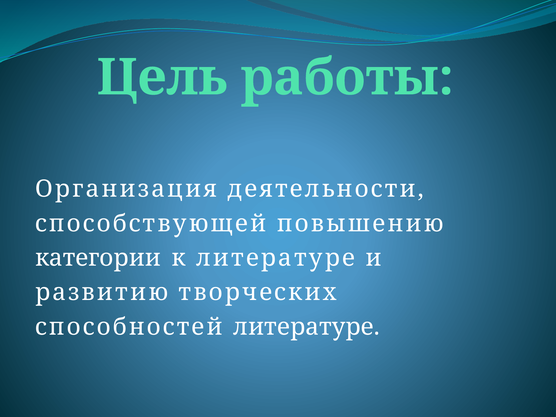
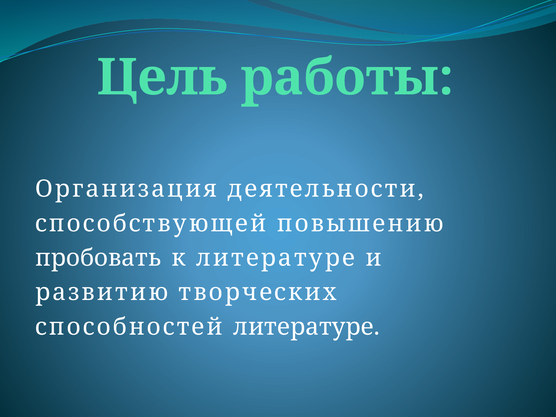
категории: категории -> пробовать
